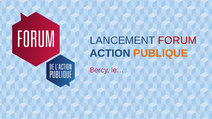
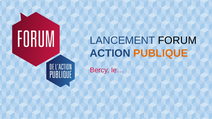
FORUM colour: red -> black
